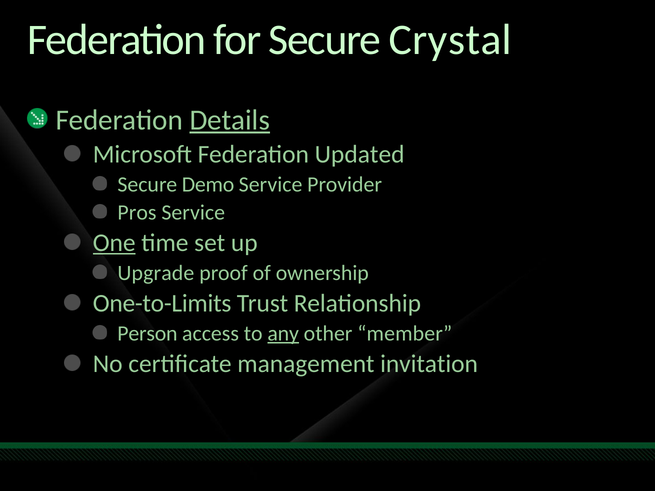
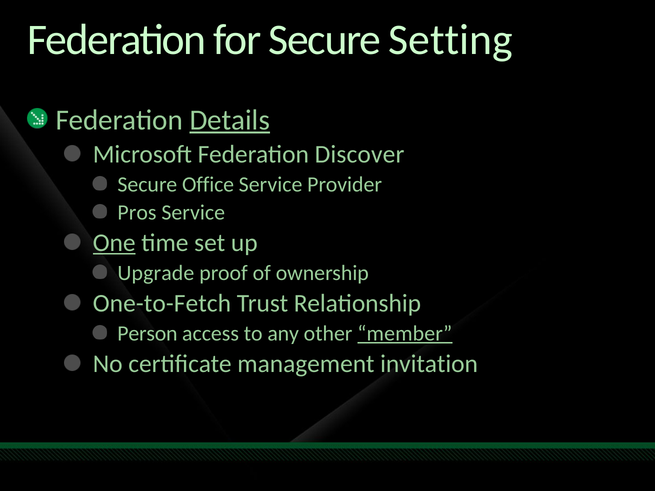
Crystal: Crystal -> Setting
Updated: Updated -> Discover
Demo: Demo -> Office
One-to-Limits: One-to-Limits -> One-to-Fetch
any underline: present -> none
member underline: none -> present
